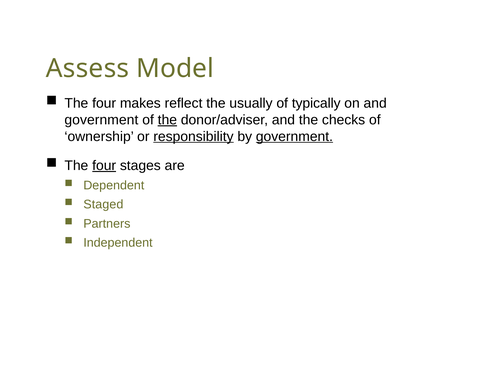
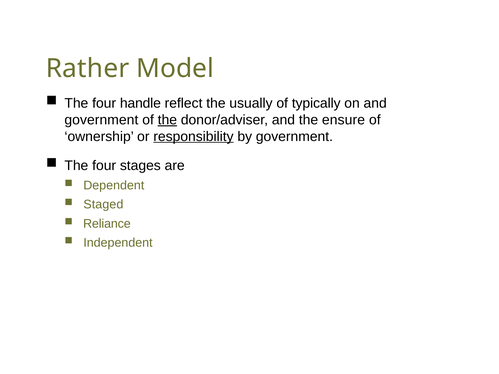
Assess: Assess -> Rather
makes: makes -> handle
checks: checks -> ensure
government at (294, 137) underline: present -> none
four at (104, 166) underline: present -> none
Partners: Partners -> Reliance
